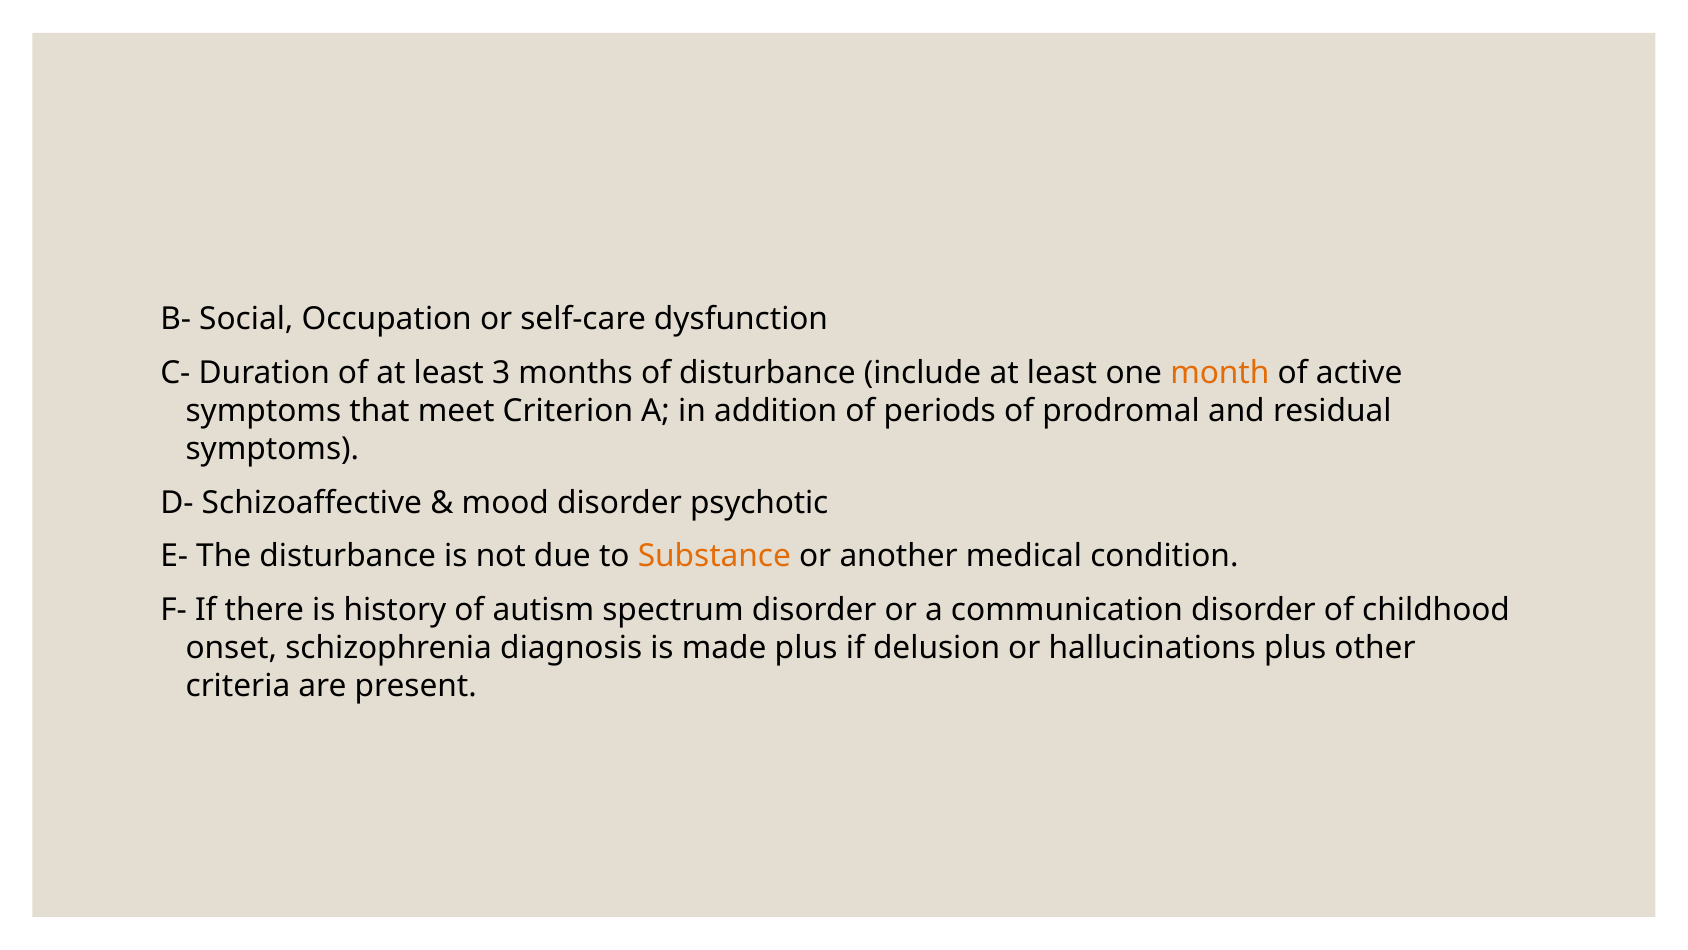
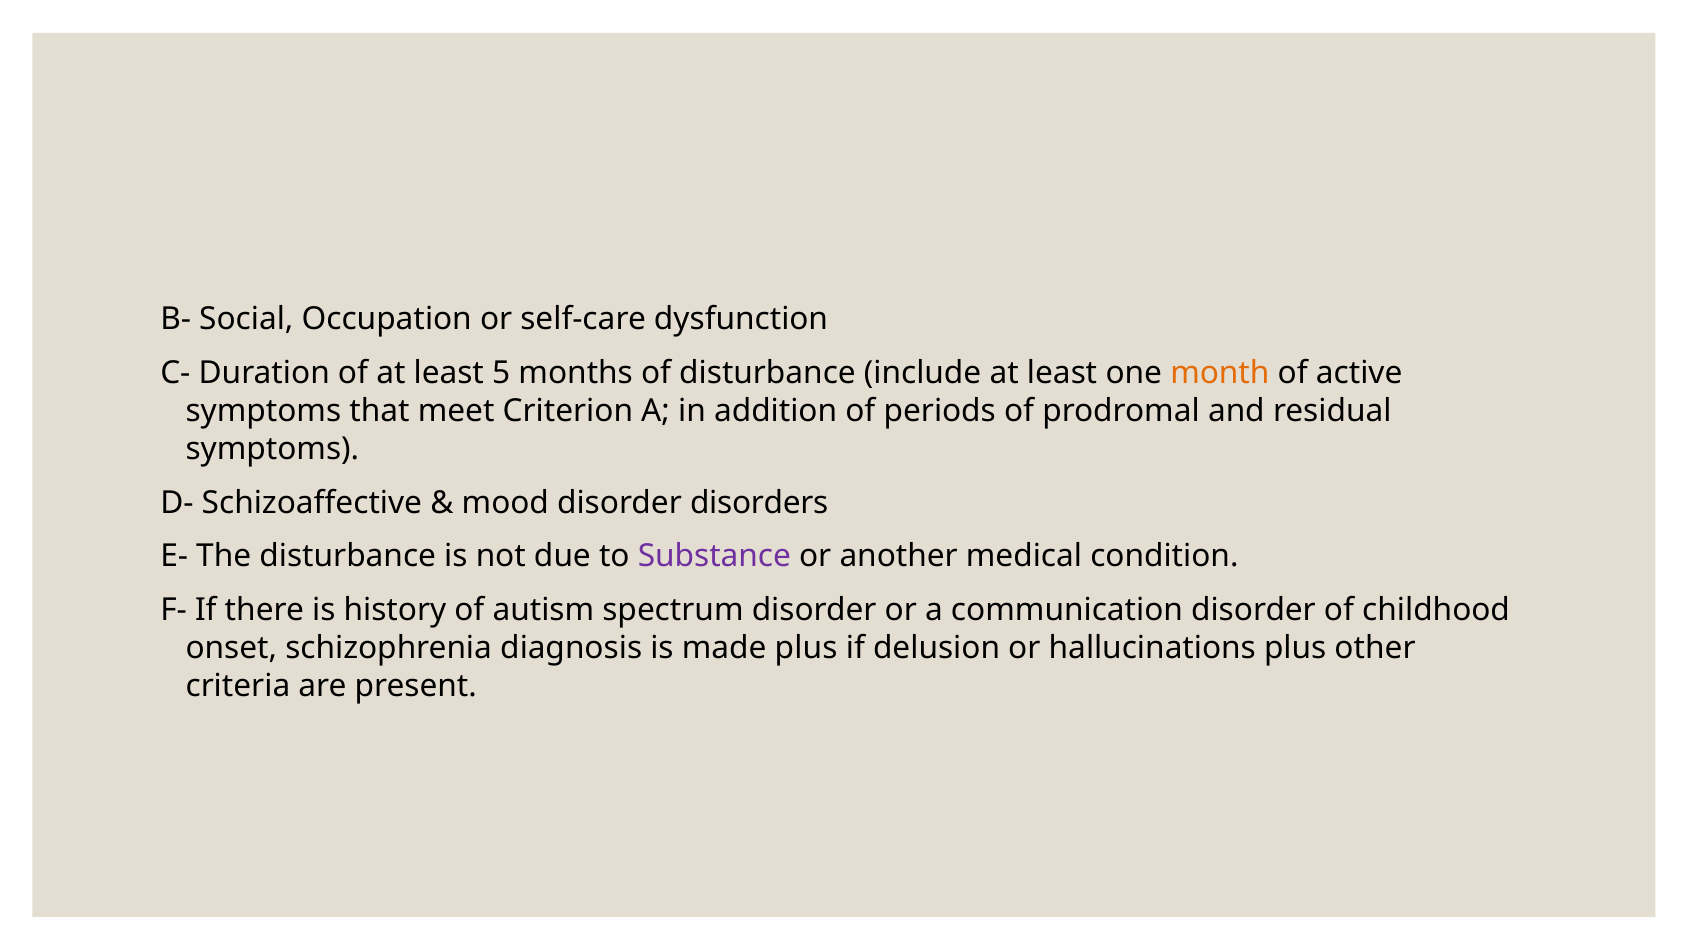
3: 3 -> 5
psychotic: psychotic -> disorders
Substance colour: orange -> purple
